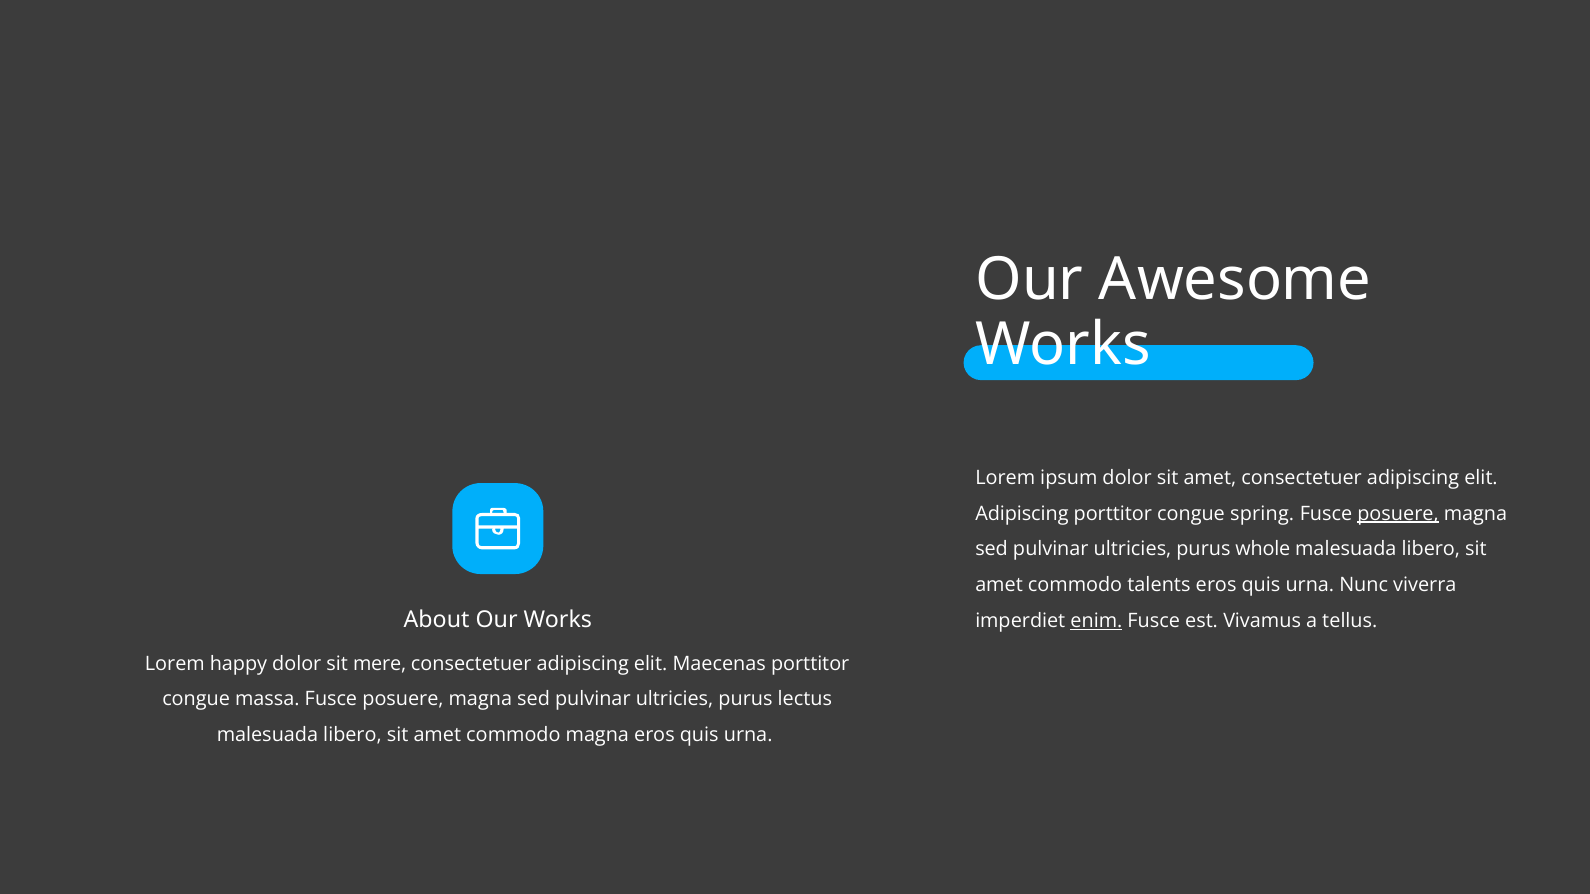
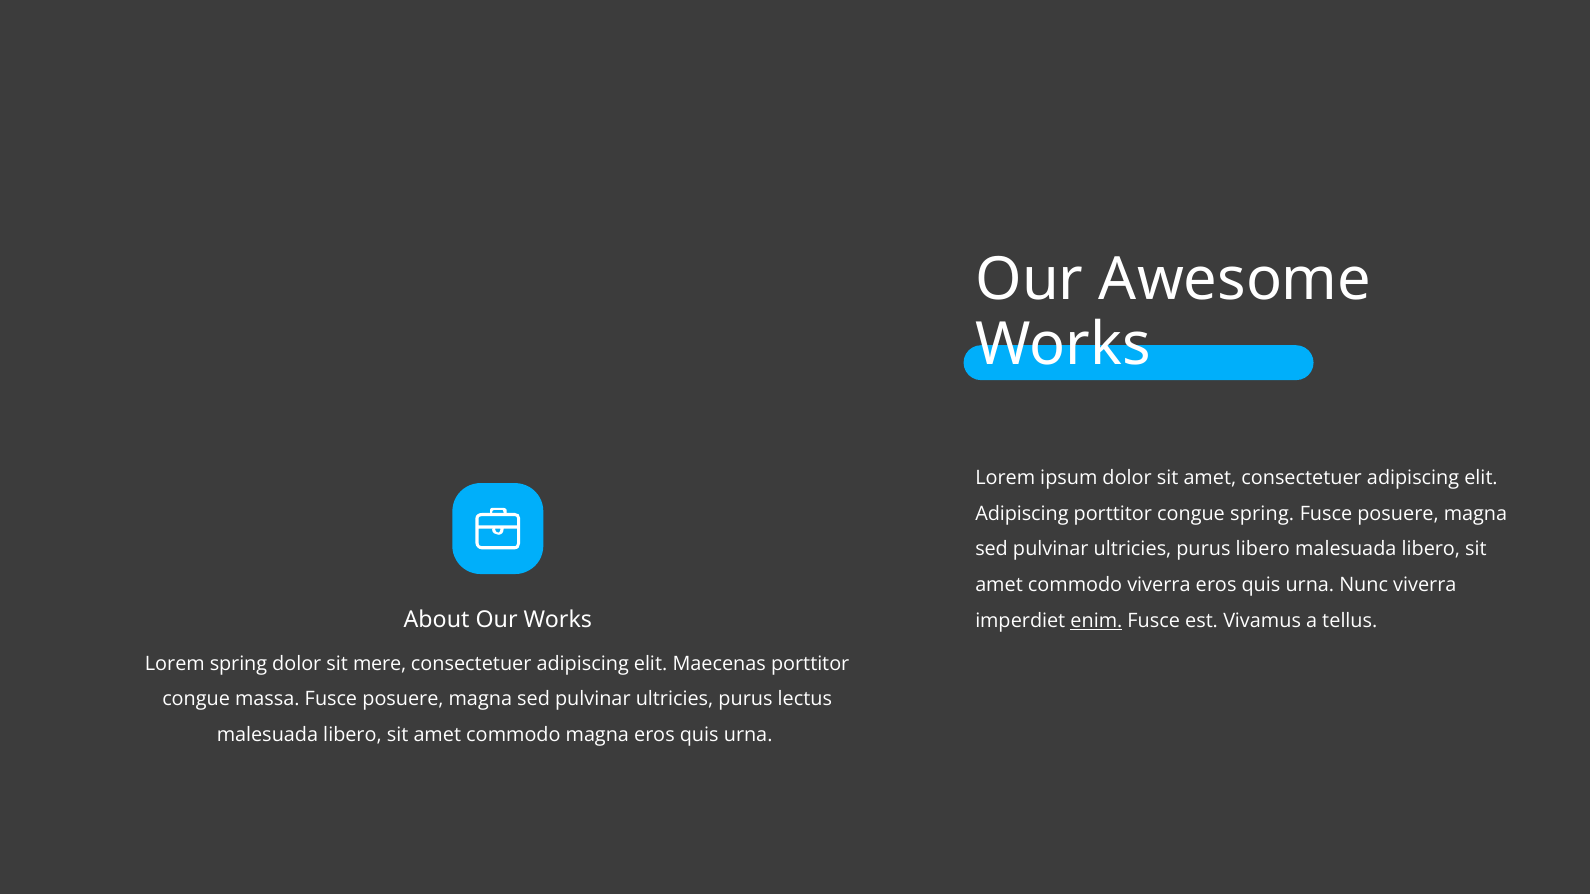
posuere at (1398, 514) underline: present -> none
purus whole: whole -> libero
commodo talents: talents -> viverra
Lorem happy: happy -> spring
